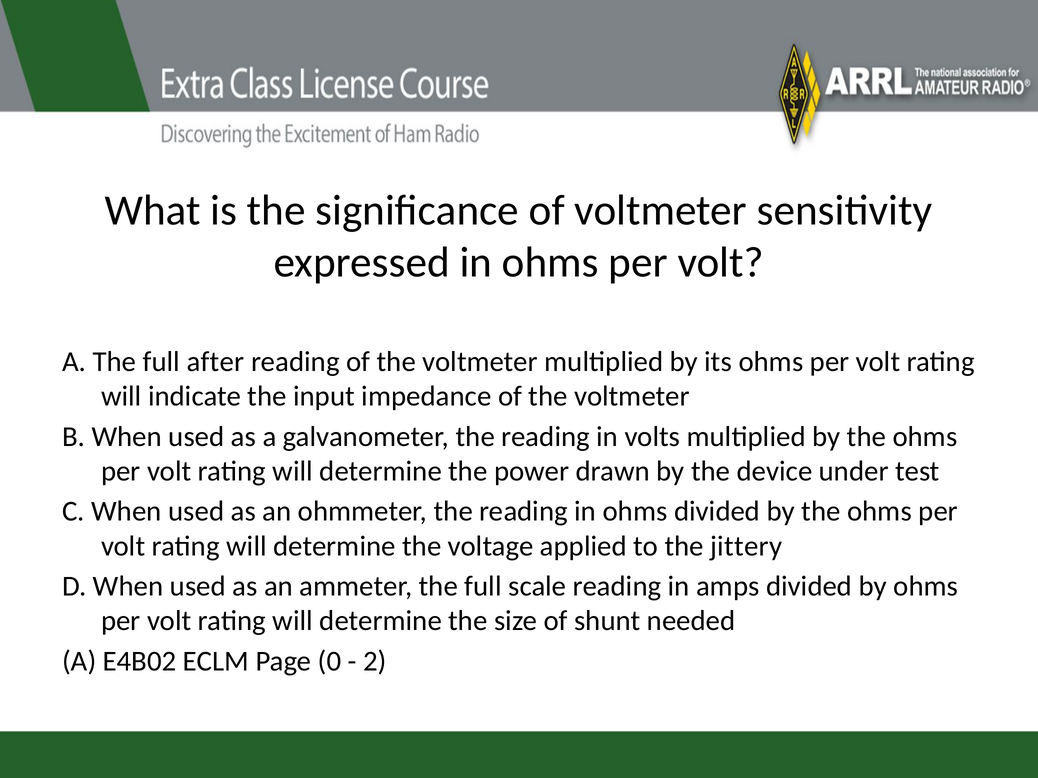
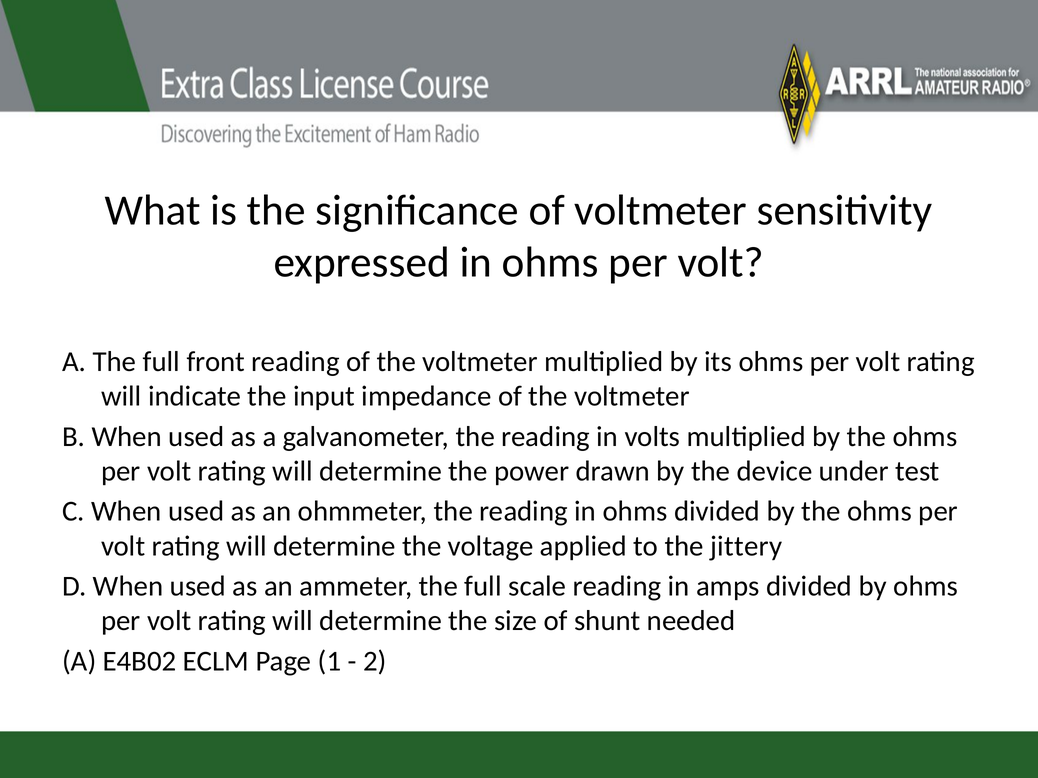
after: after -> front
0: 0 -> 1
